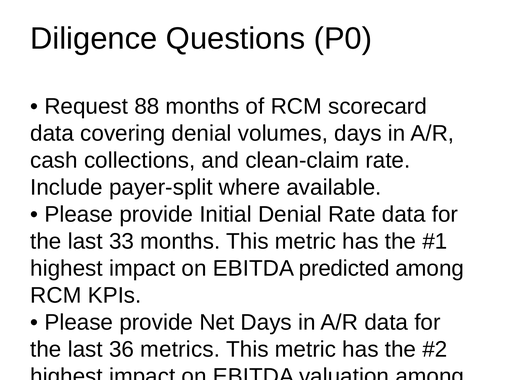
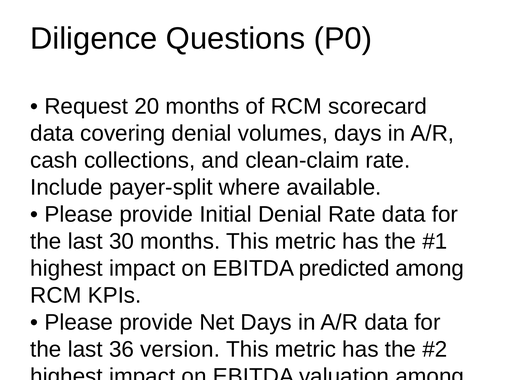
88: 88 -> 20
33: 33 -> 30
metrics: metrics -> version
